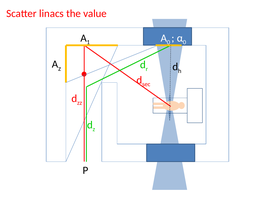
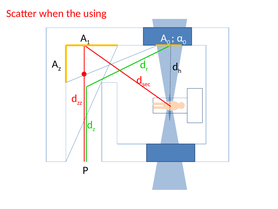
linacs: linacs -> when
value: value -> using
